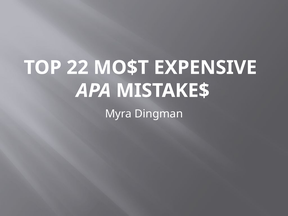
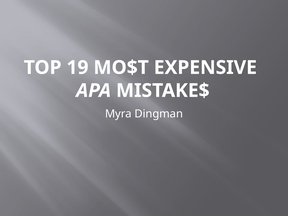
22: 22 -> 19
